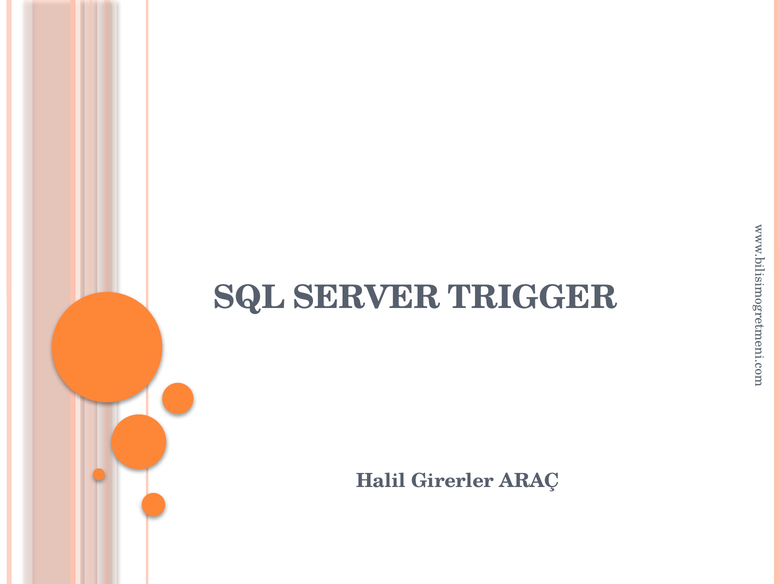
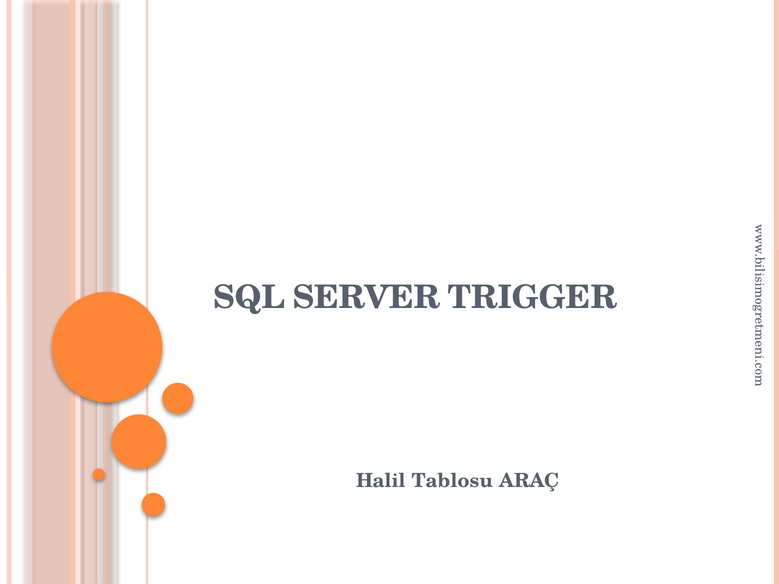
Girerler: Girerler -> Tablosu
